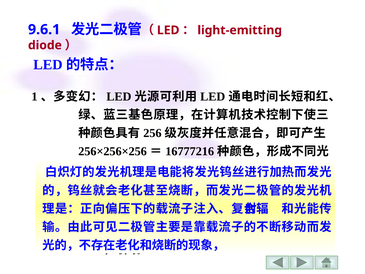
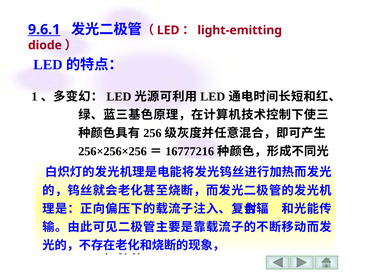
9.6.1 underline: none -> present
